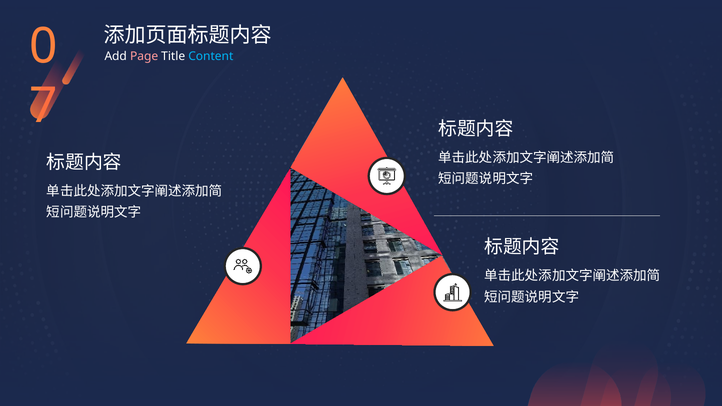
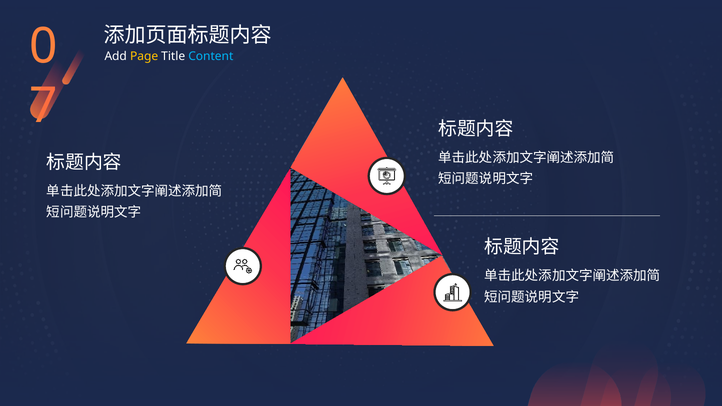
Page colour: pink -> yellow
